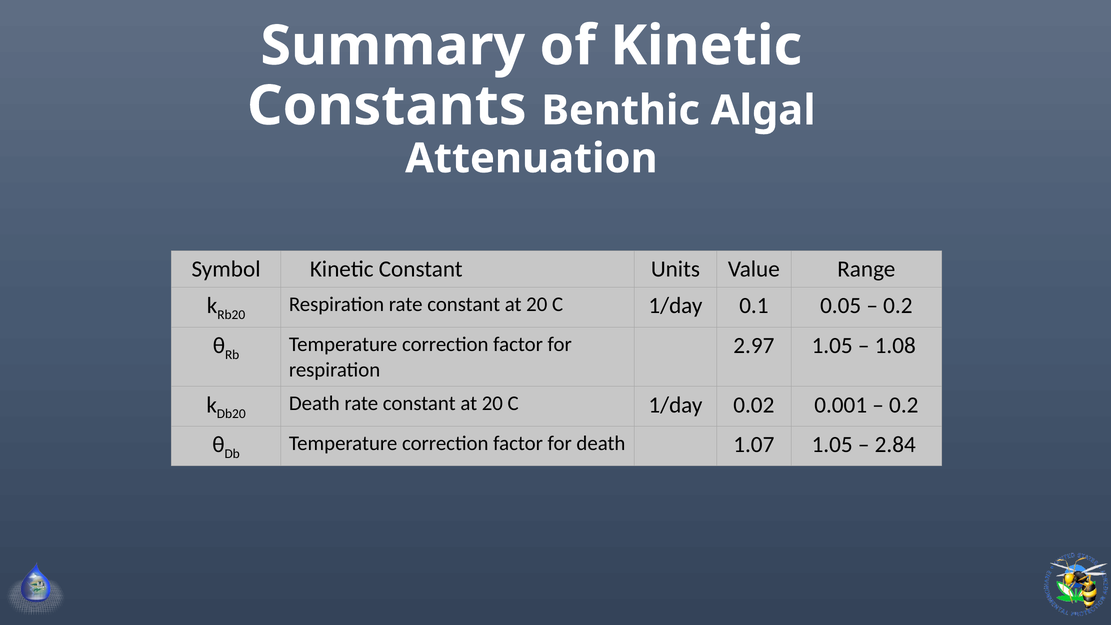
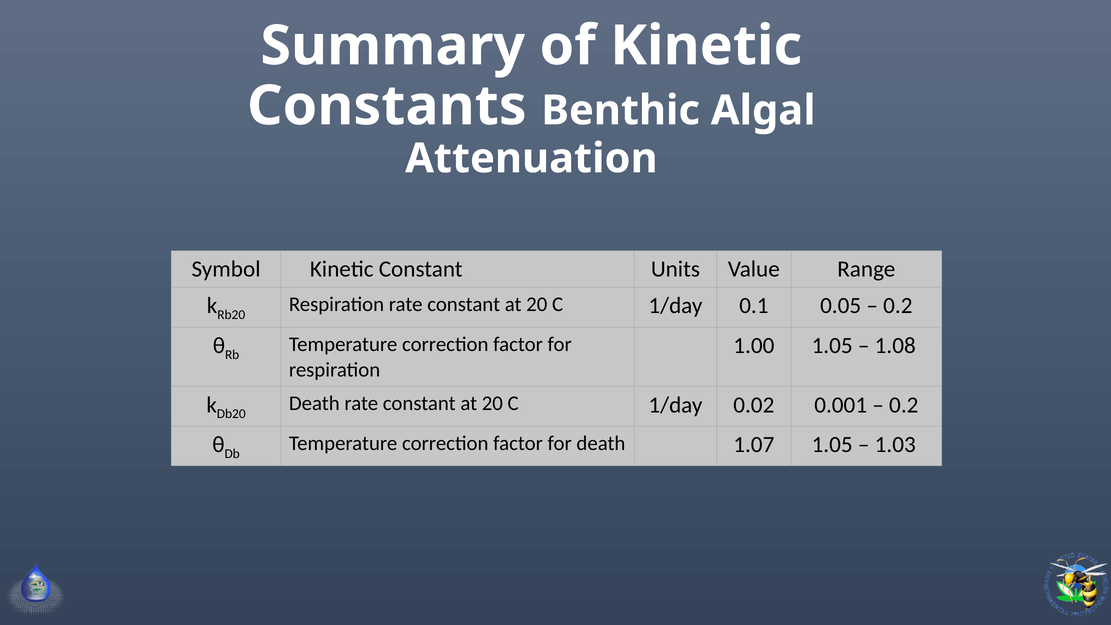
2.97: 2.97 -> 1.00
2.84: 2.84 -> 1.03
